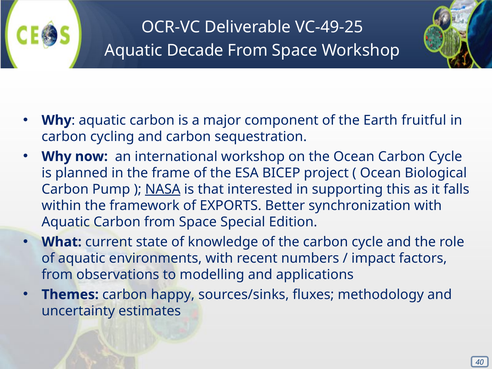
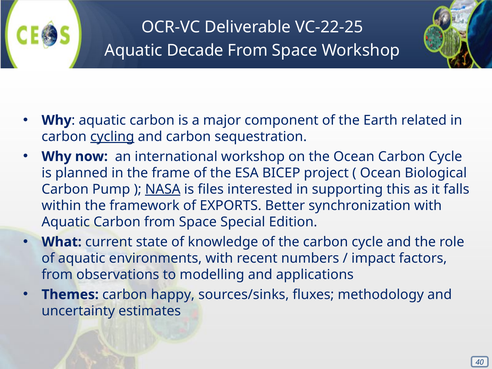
VC-49-25: VC-49-25 -> VC-22-25
fruitful: fruitful -> related
cycling underline: none -> present
that: that -> files
